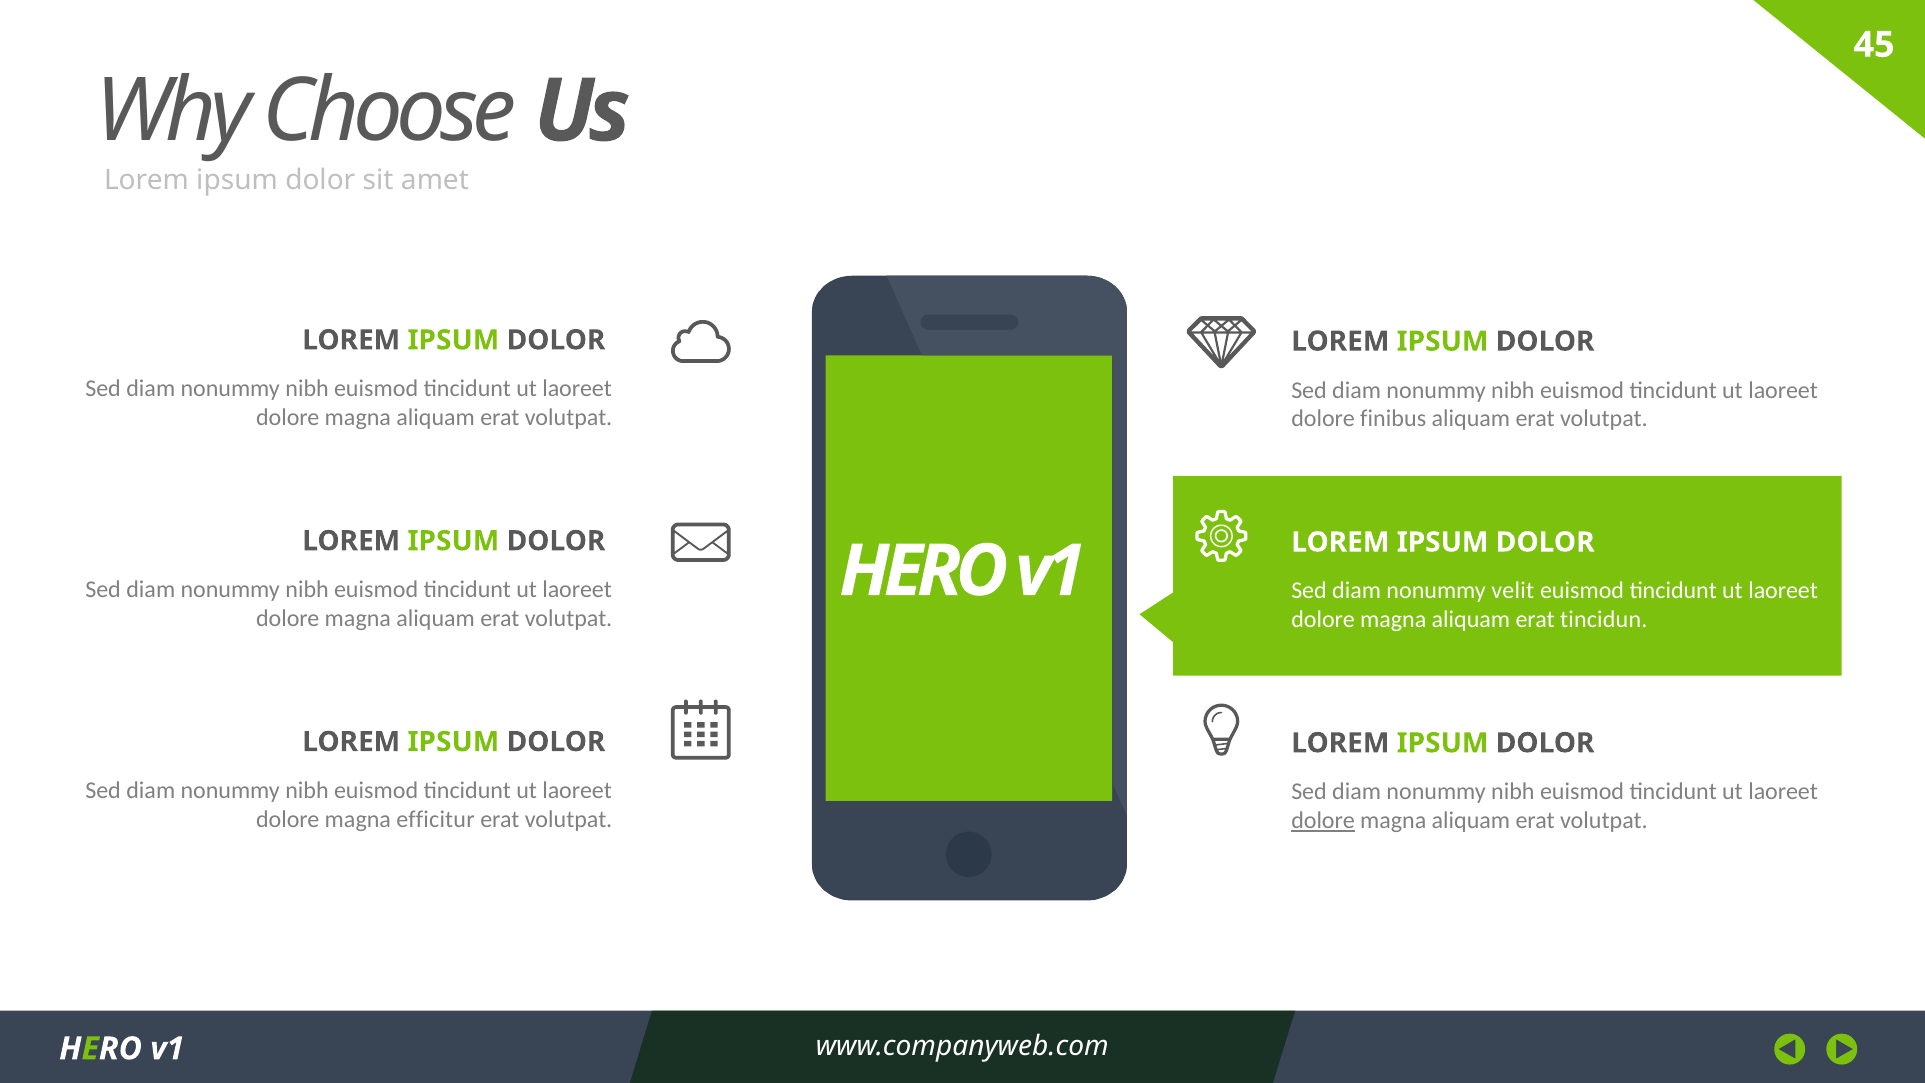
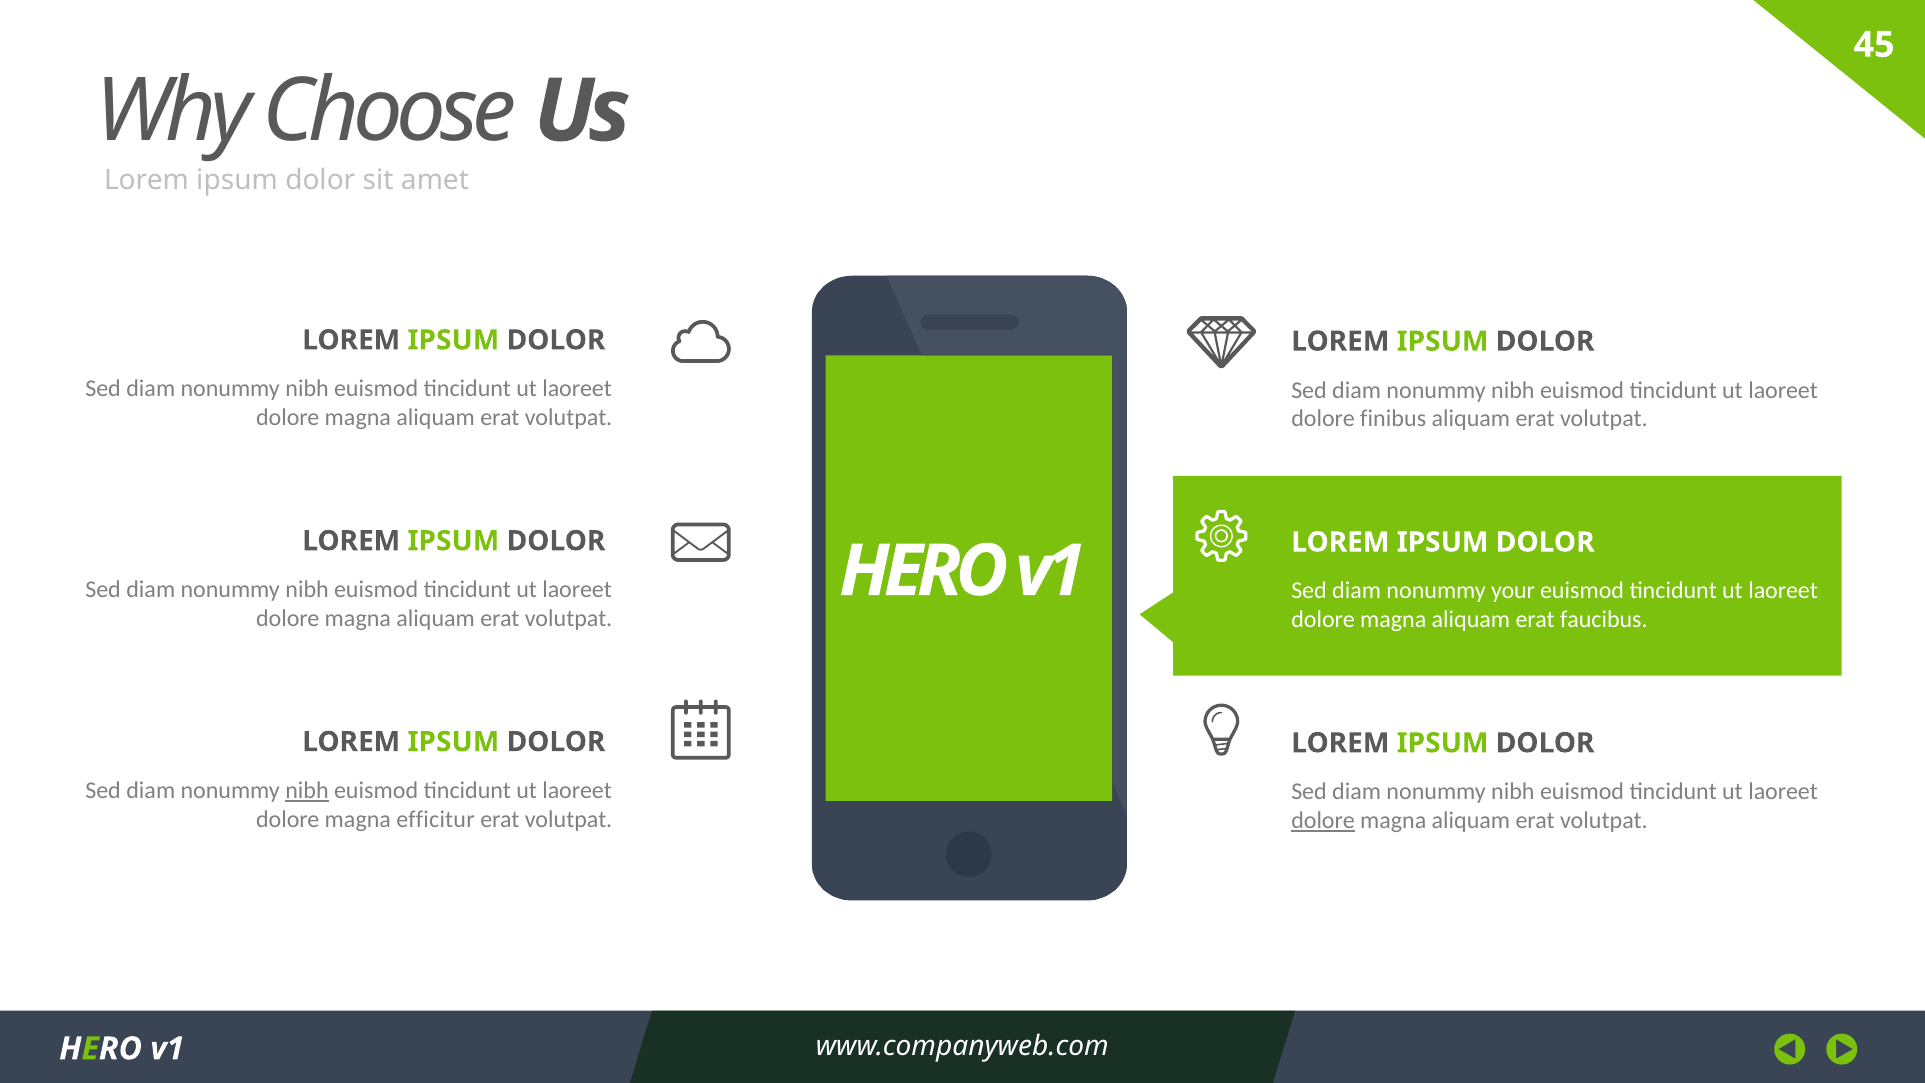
velit: velit -> your
tincidun: tincidun -> faucibus
nibh at (307, 790) underline: none -> present
